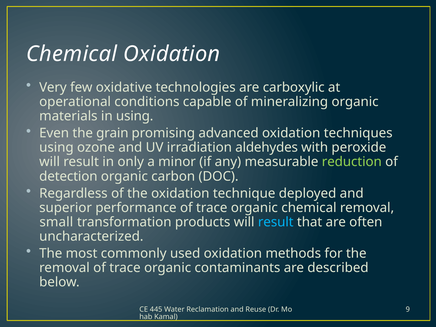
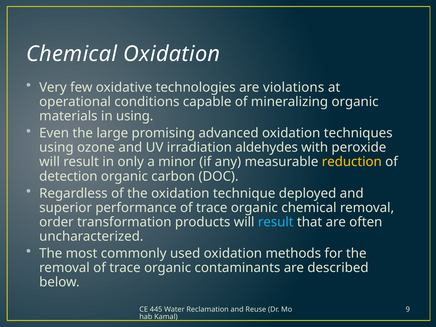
carboxylic: carboxylic -> violations
grain: grain -> large
reduction colour: light green -> yellow
small: small -> order
